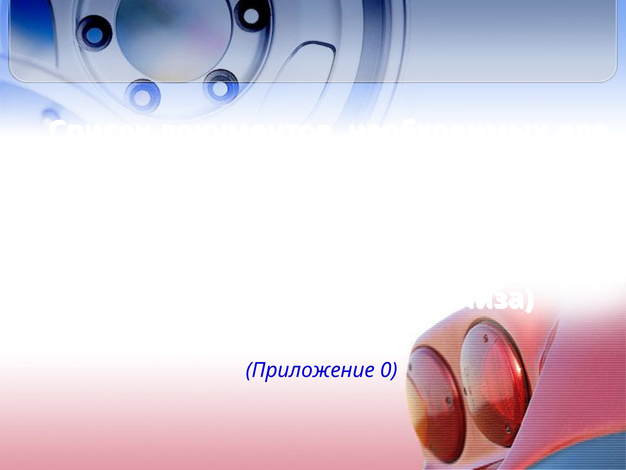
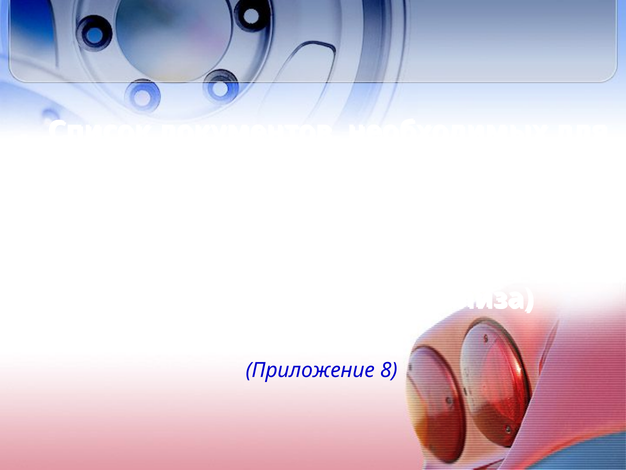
0: 0 -> 8
